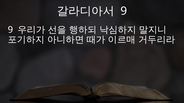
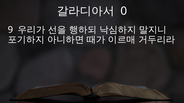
9 at (124, 11): 9 -> 0
